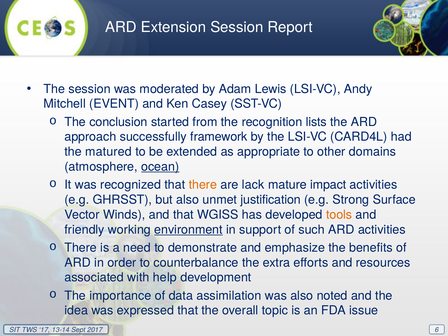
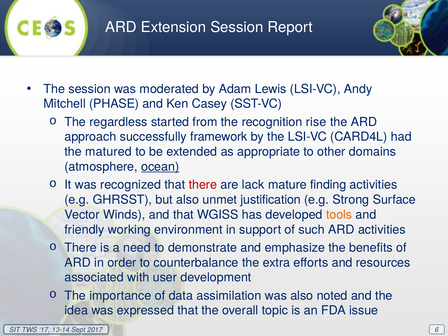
EVENT: EVENT -> PHASE
conclusion: conclusion -> regardless
lists: lists -> rise
there at (203, 185) colour: orange -> red
impact: impact -> finding
environment underline: present -> none
help: help -> user
